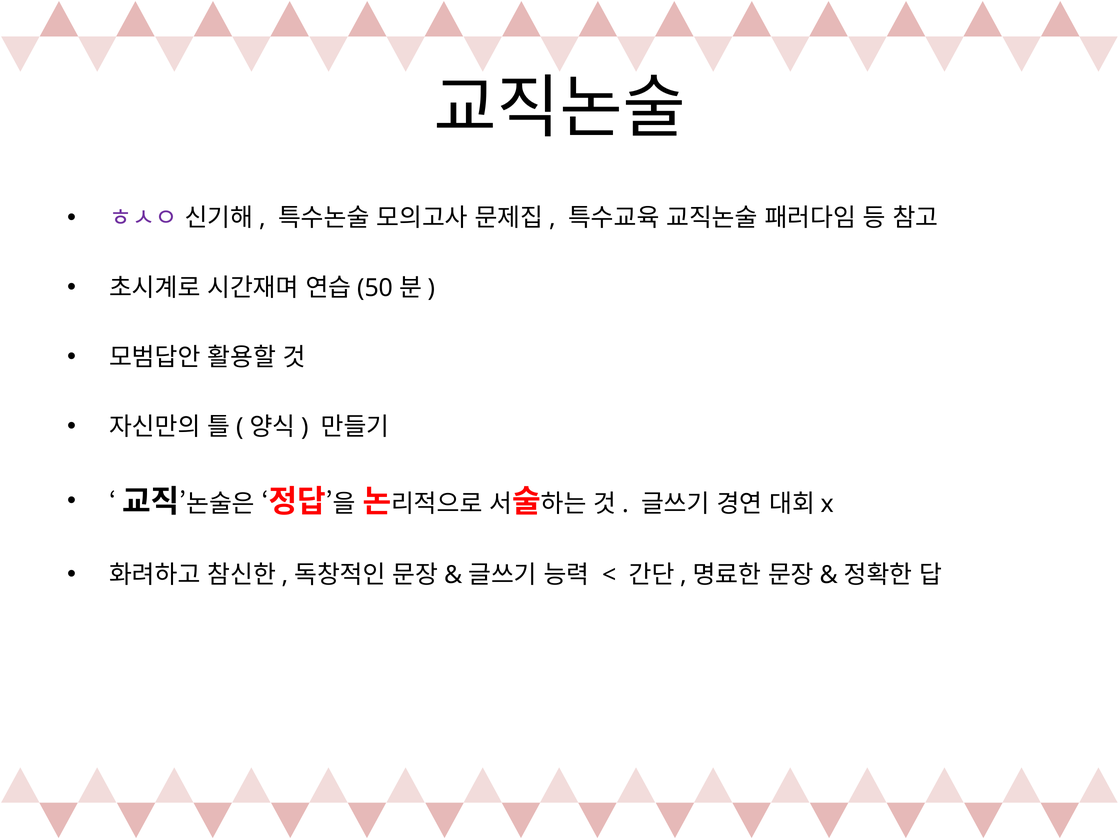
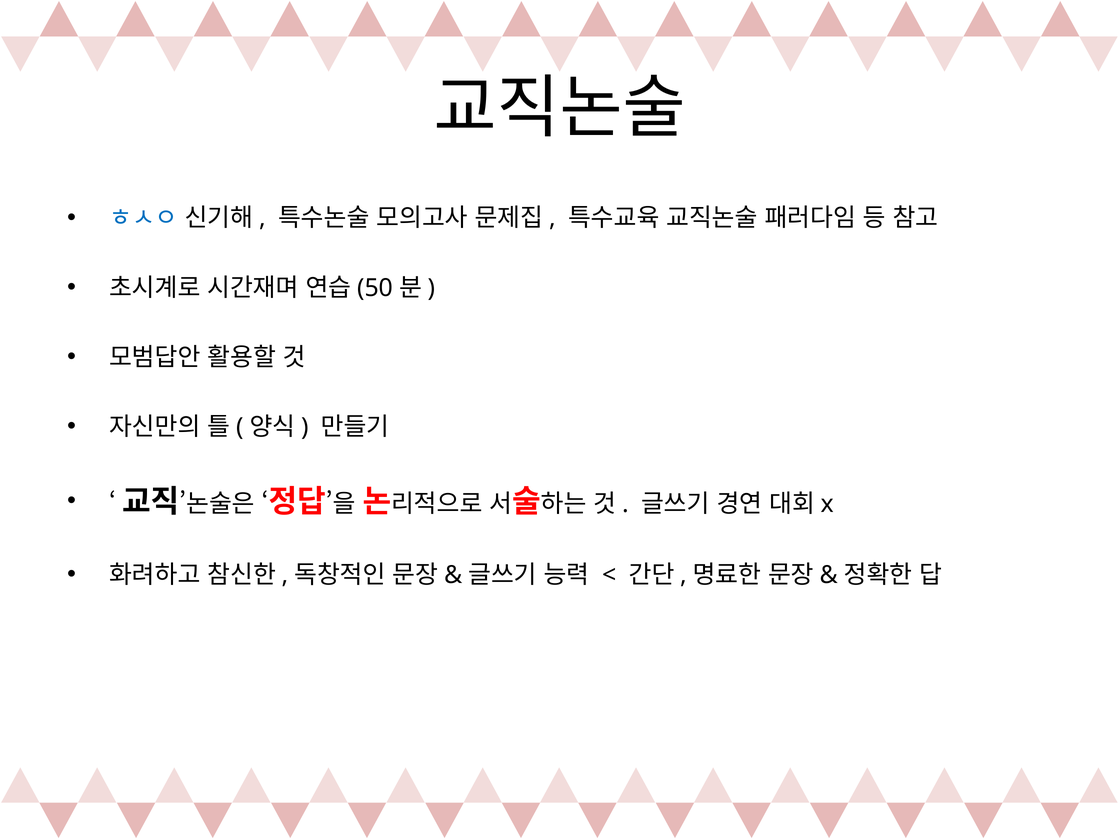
ㅎㅅㅇ colour: purple -> blue
